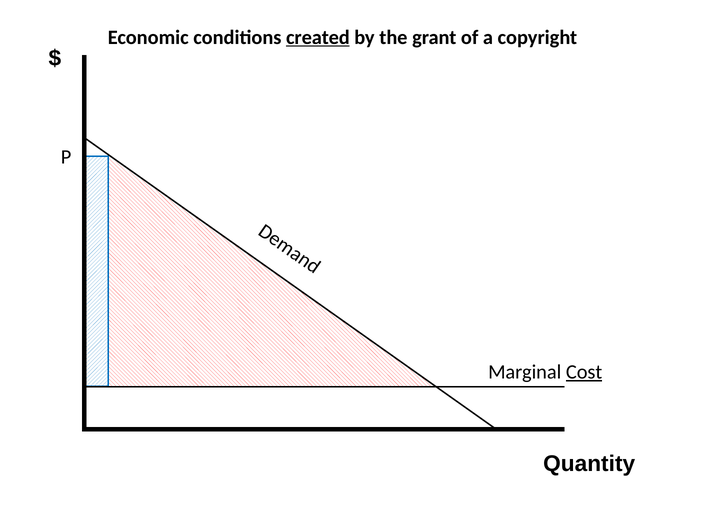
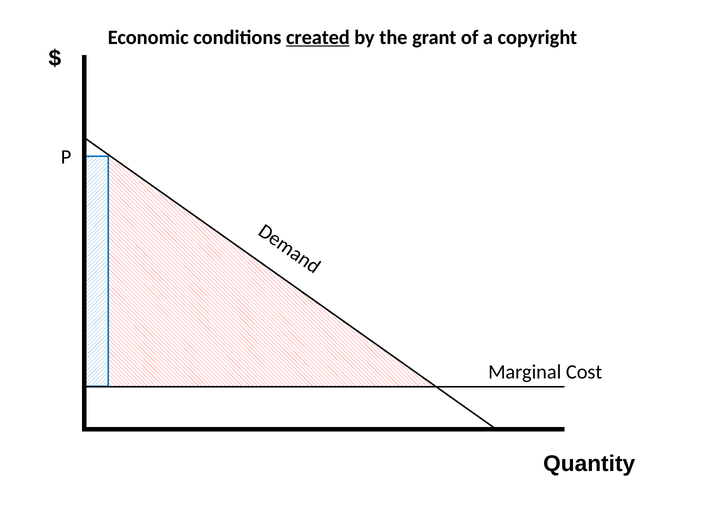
Cost underline: present -> none
